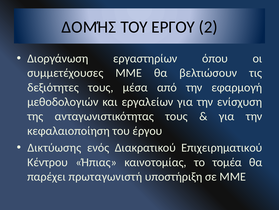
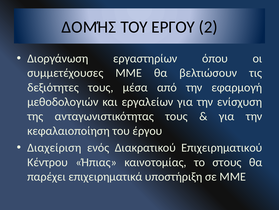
Δικτύωσης: Δικτύωσης -> Διαχείριση
τομέα: τομέα -> στους
πρωταγωνιστή: πρωταγωνιστή -> επιχειρηματικά
